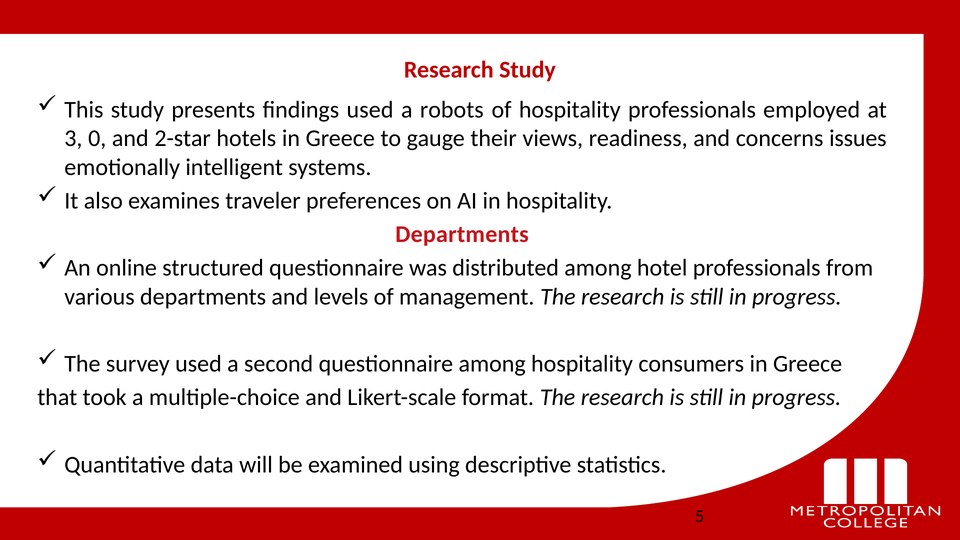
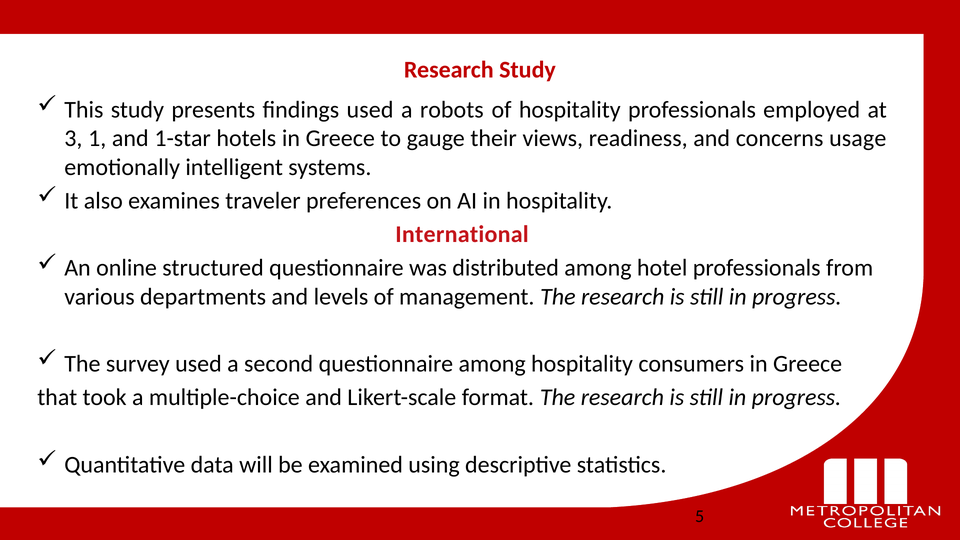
0: 0 -> 1
2-star: 2-star -> 1-star
issues: issues -> usage
Departments at (462, 234): Departments -> International
